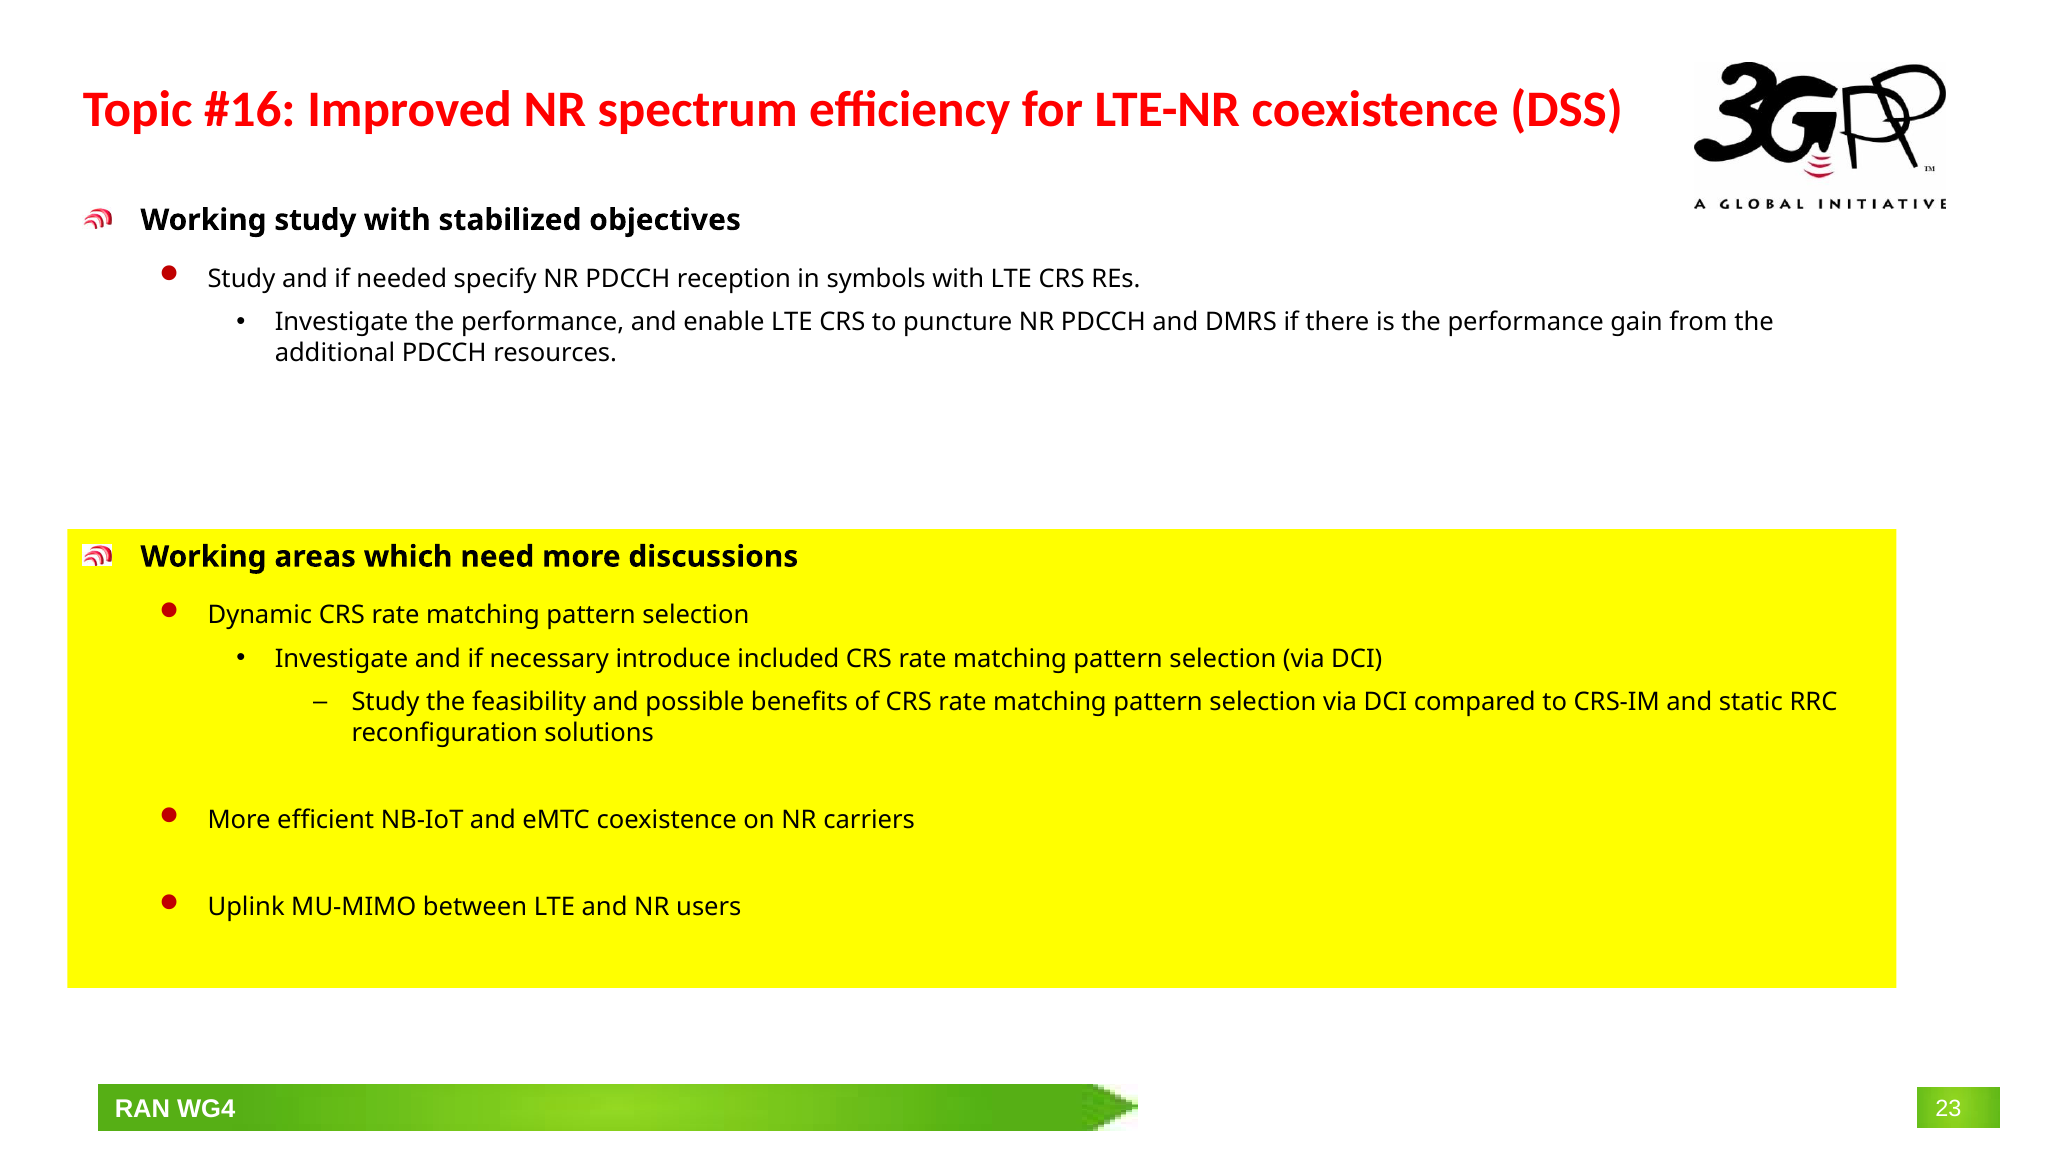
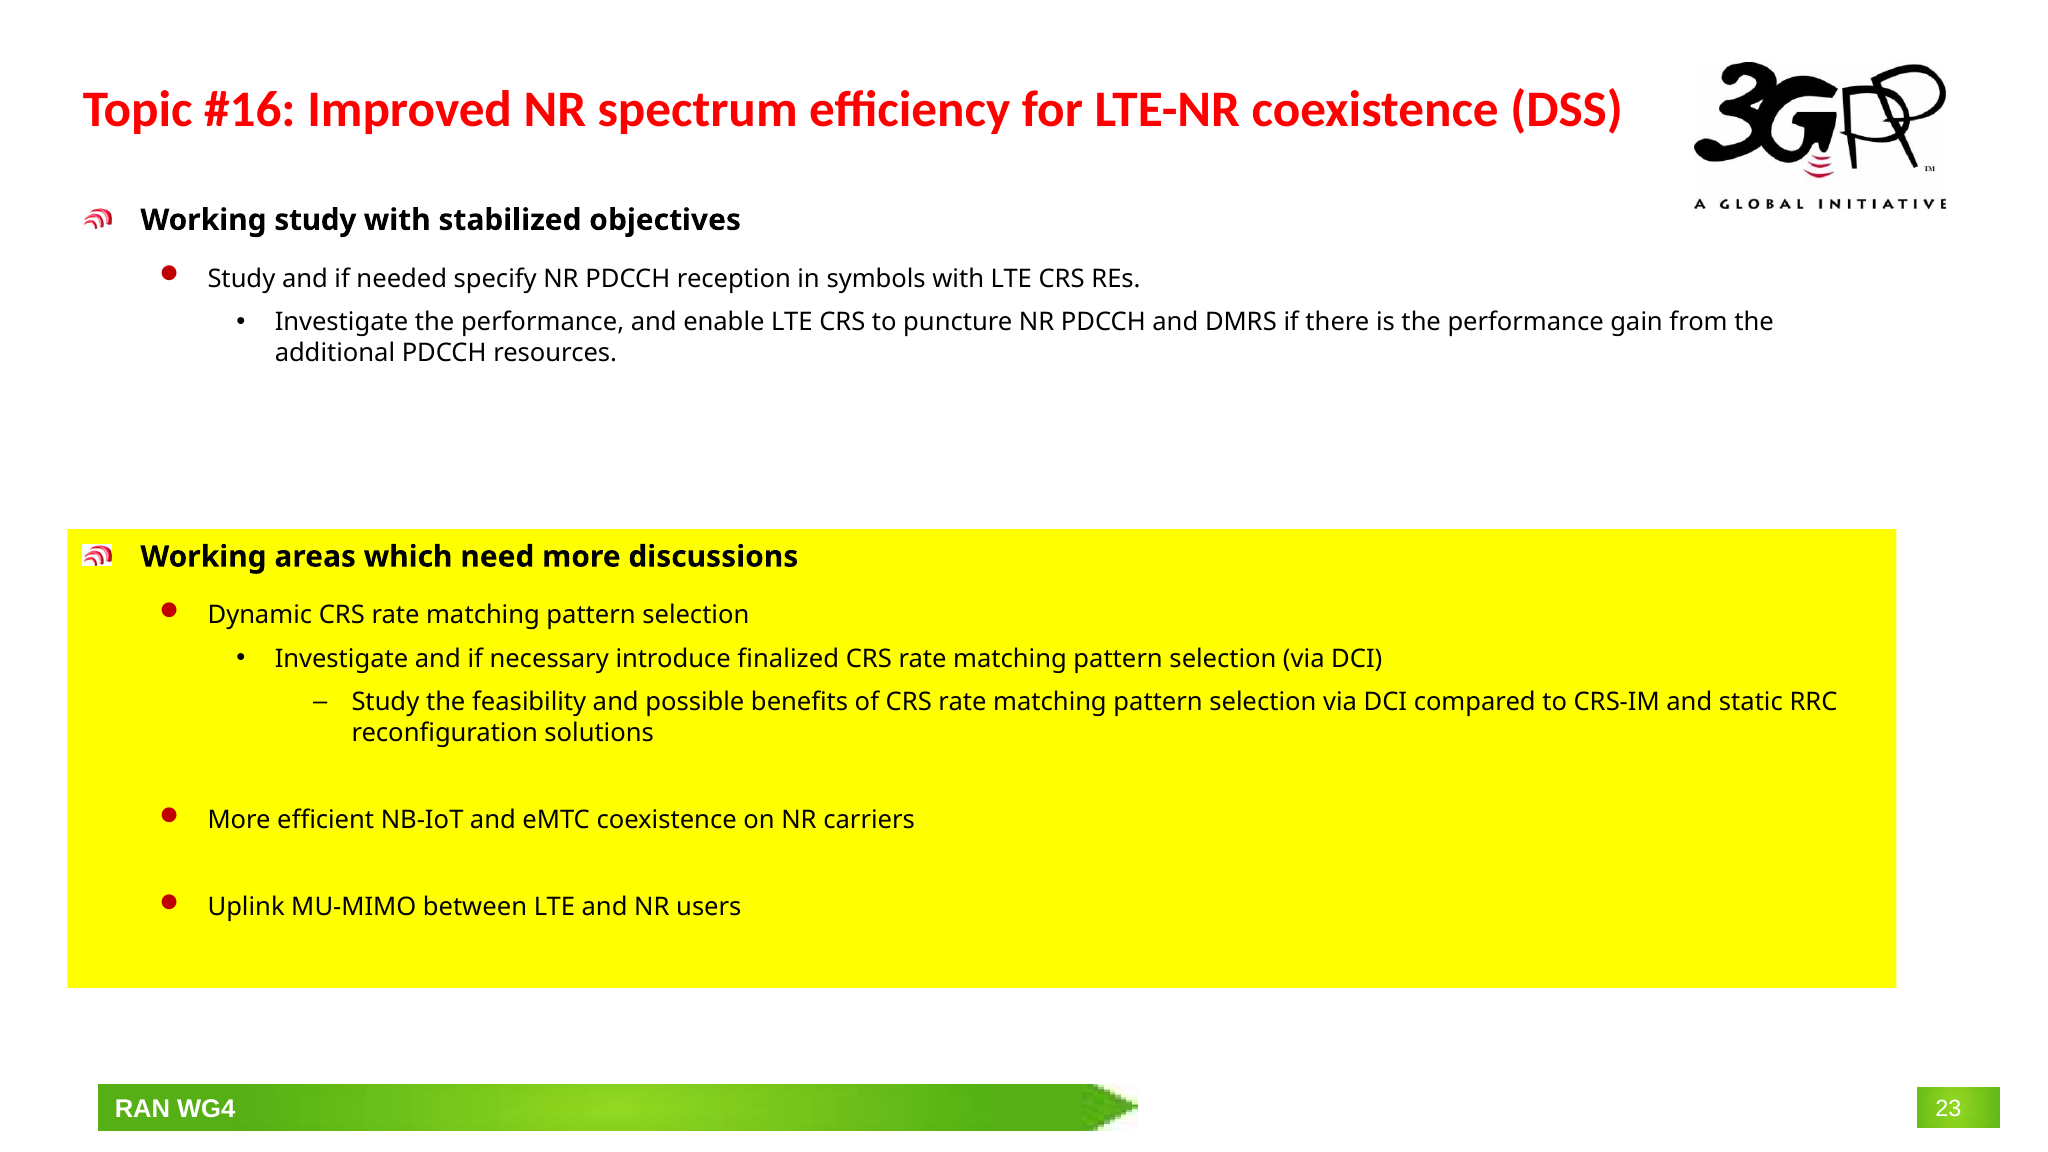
included: included -> finalized
